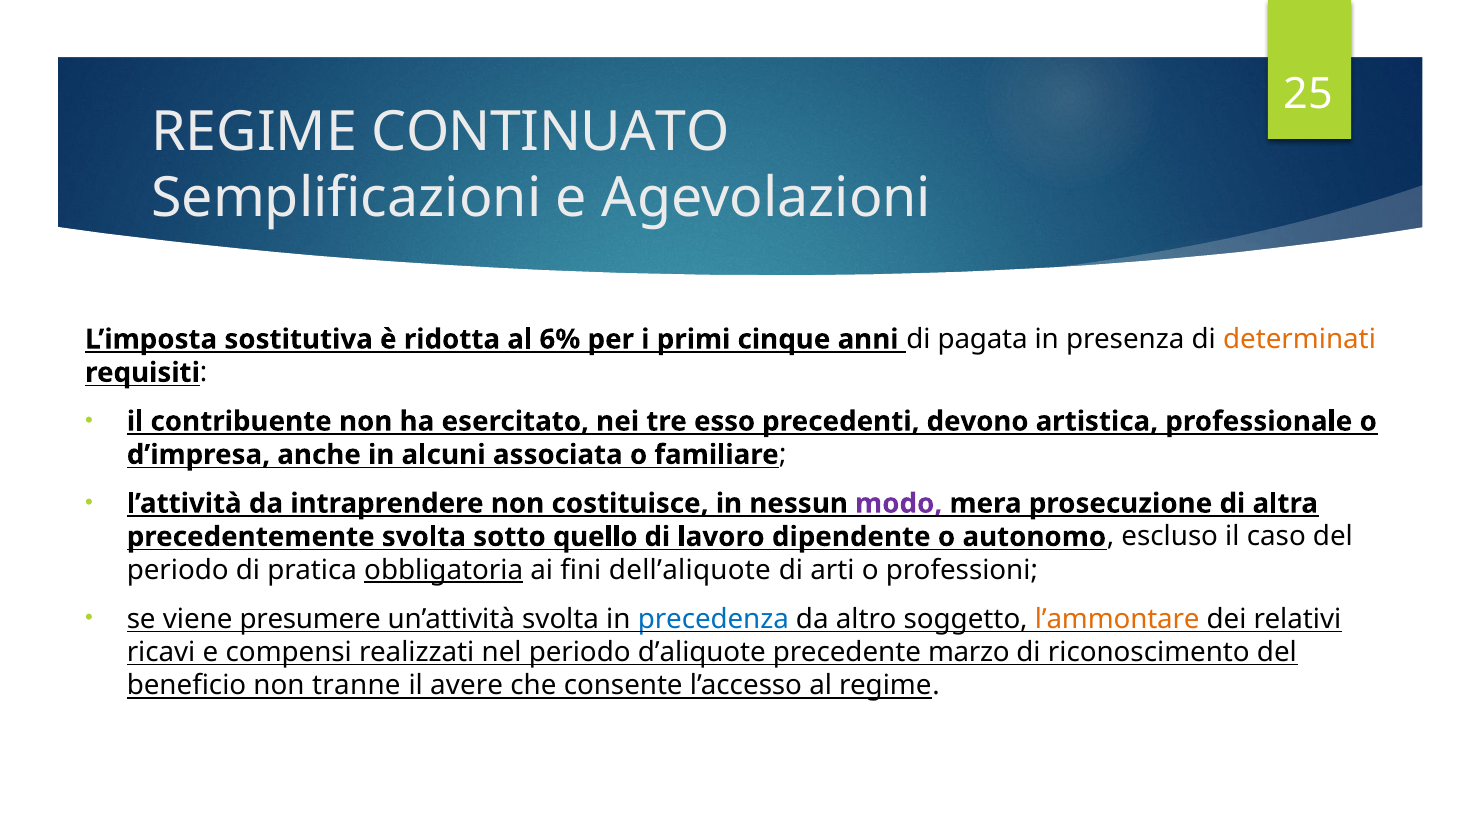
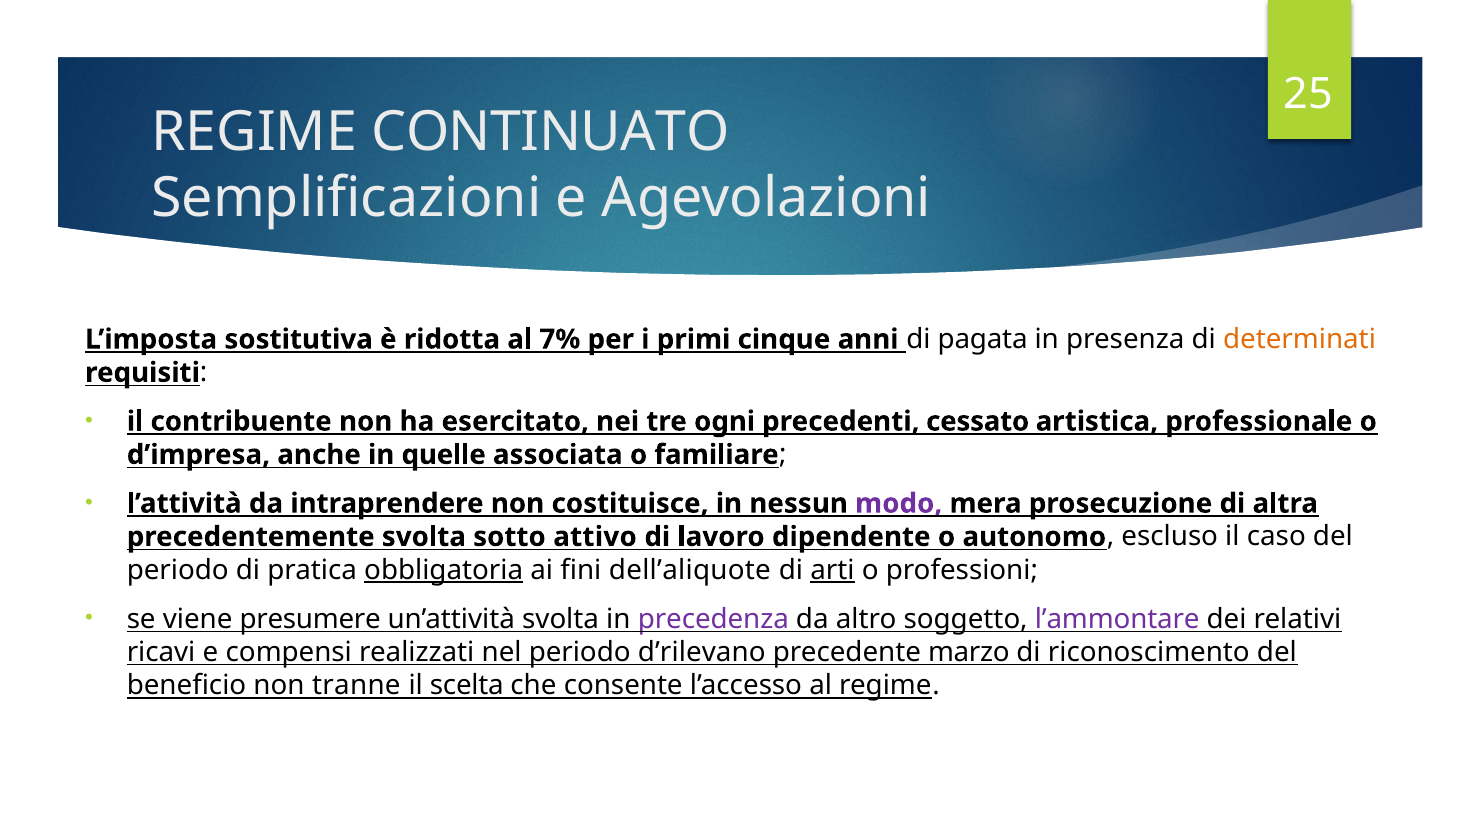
6%: 6% -> 7%
esso: esso -> ogni
devono: devono -> cessato
alcuni: alcuni -> quelle
quello: quello -> attivo
arti underline: none -> present
precedenza colour: blue -> purple
l’ammontare colour: orange -> purple
d’aliquote: d’aliquote -> d’rilevano
avere: avere -> scelta
